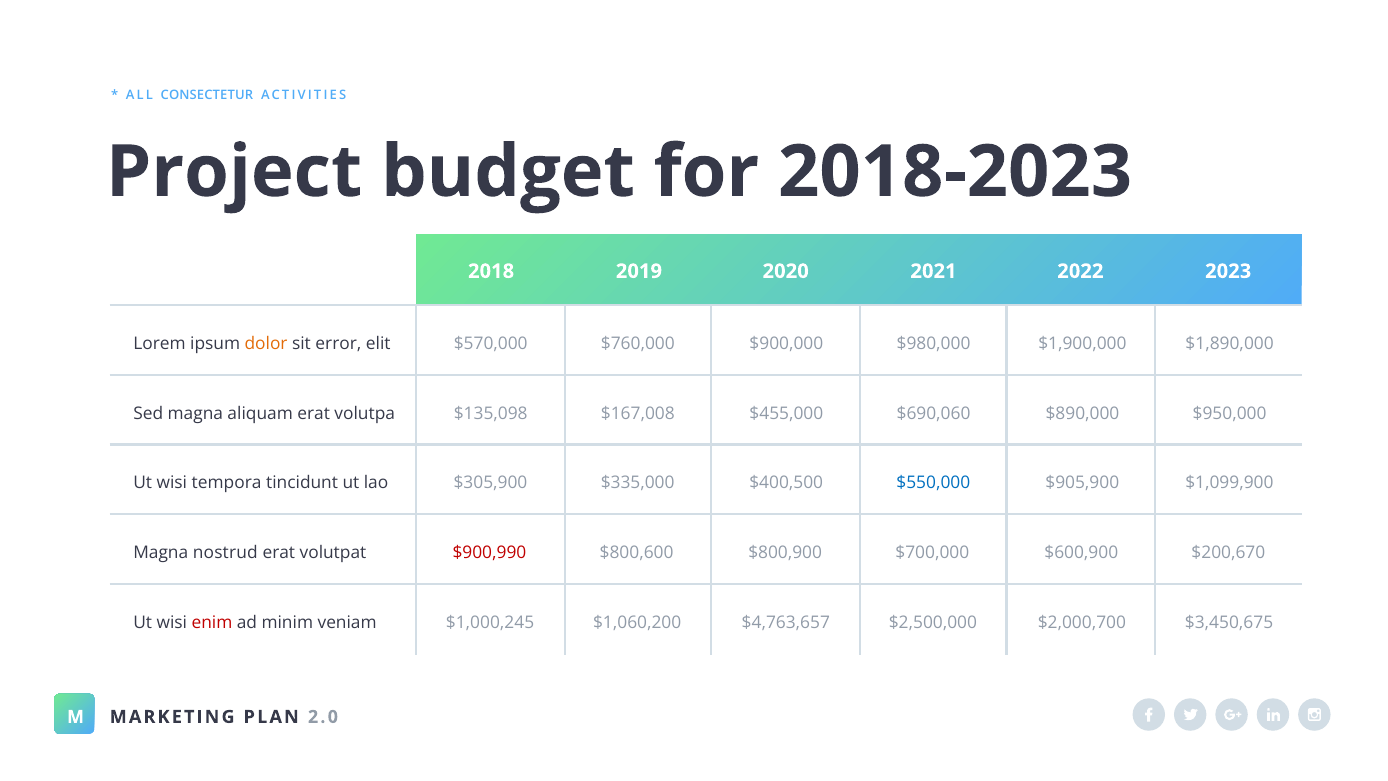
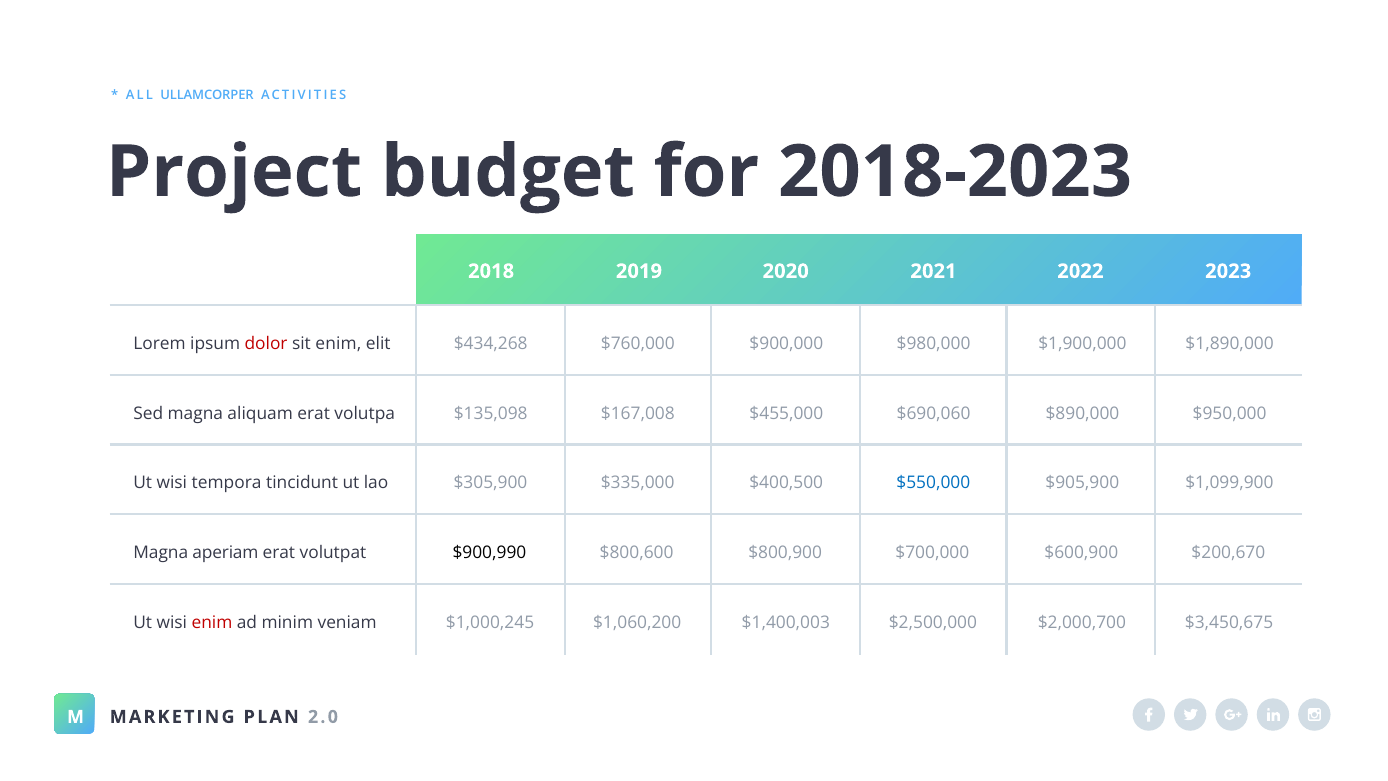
CONSECTETUR: CONSECTETUR -> ULLAMCORPER
dolor colour: orange -> red
sit error: error -> enim
$570,000: $570,000 -> $434,268
nostrud: nostrud -> aperiam
$900,990 colour: red -> black
$4,763,657: $4,763,657 -> $1,400,003
